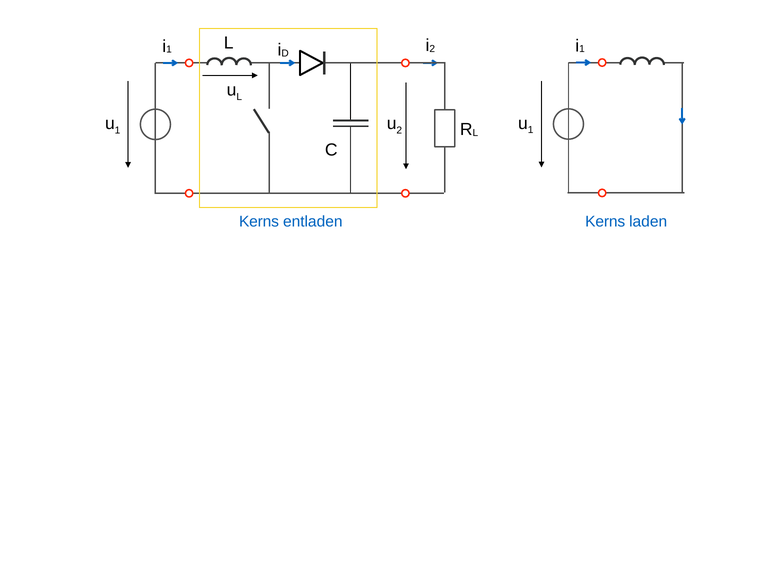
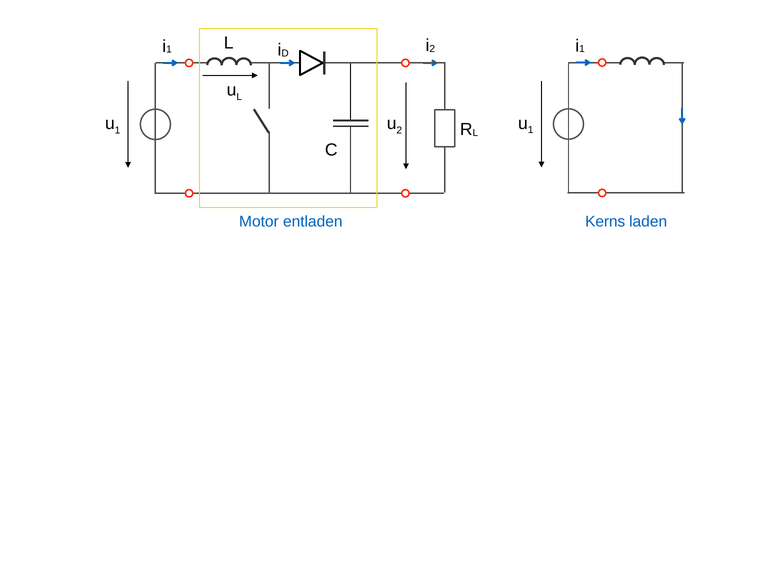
Kerns at (259, 222): Kerns -> Motor
